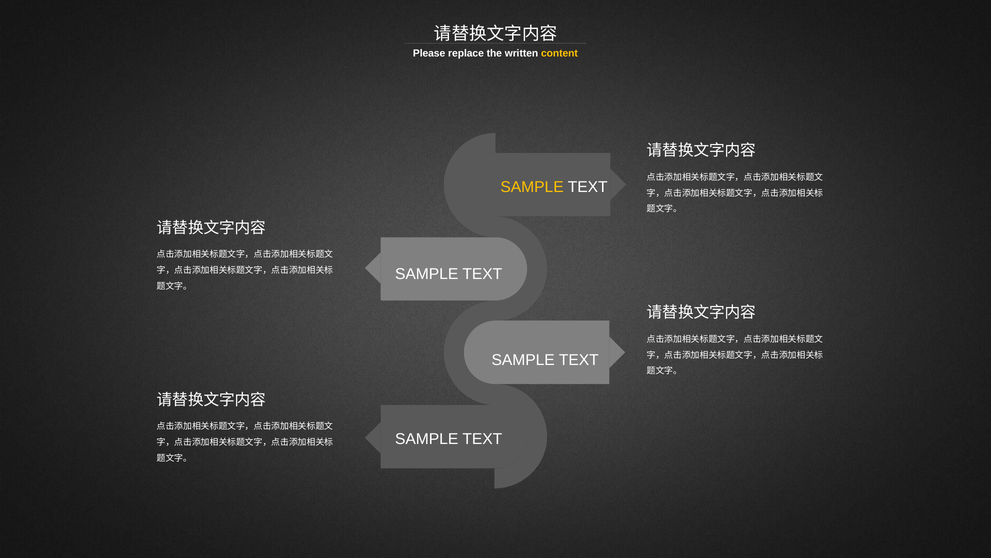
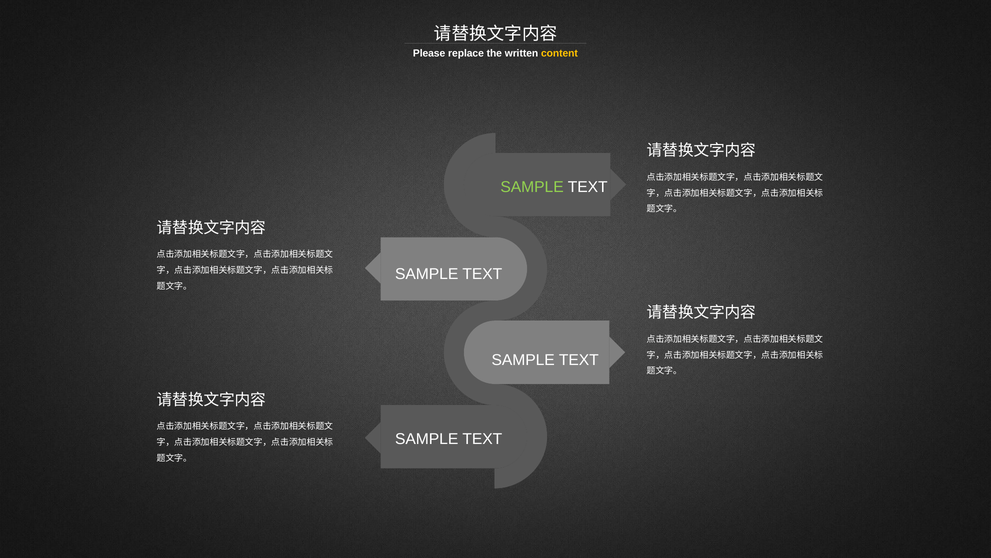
SAMPLE at (532, 187) colour: yellow -> light green
